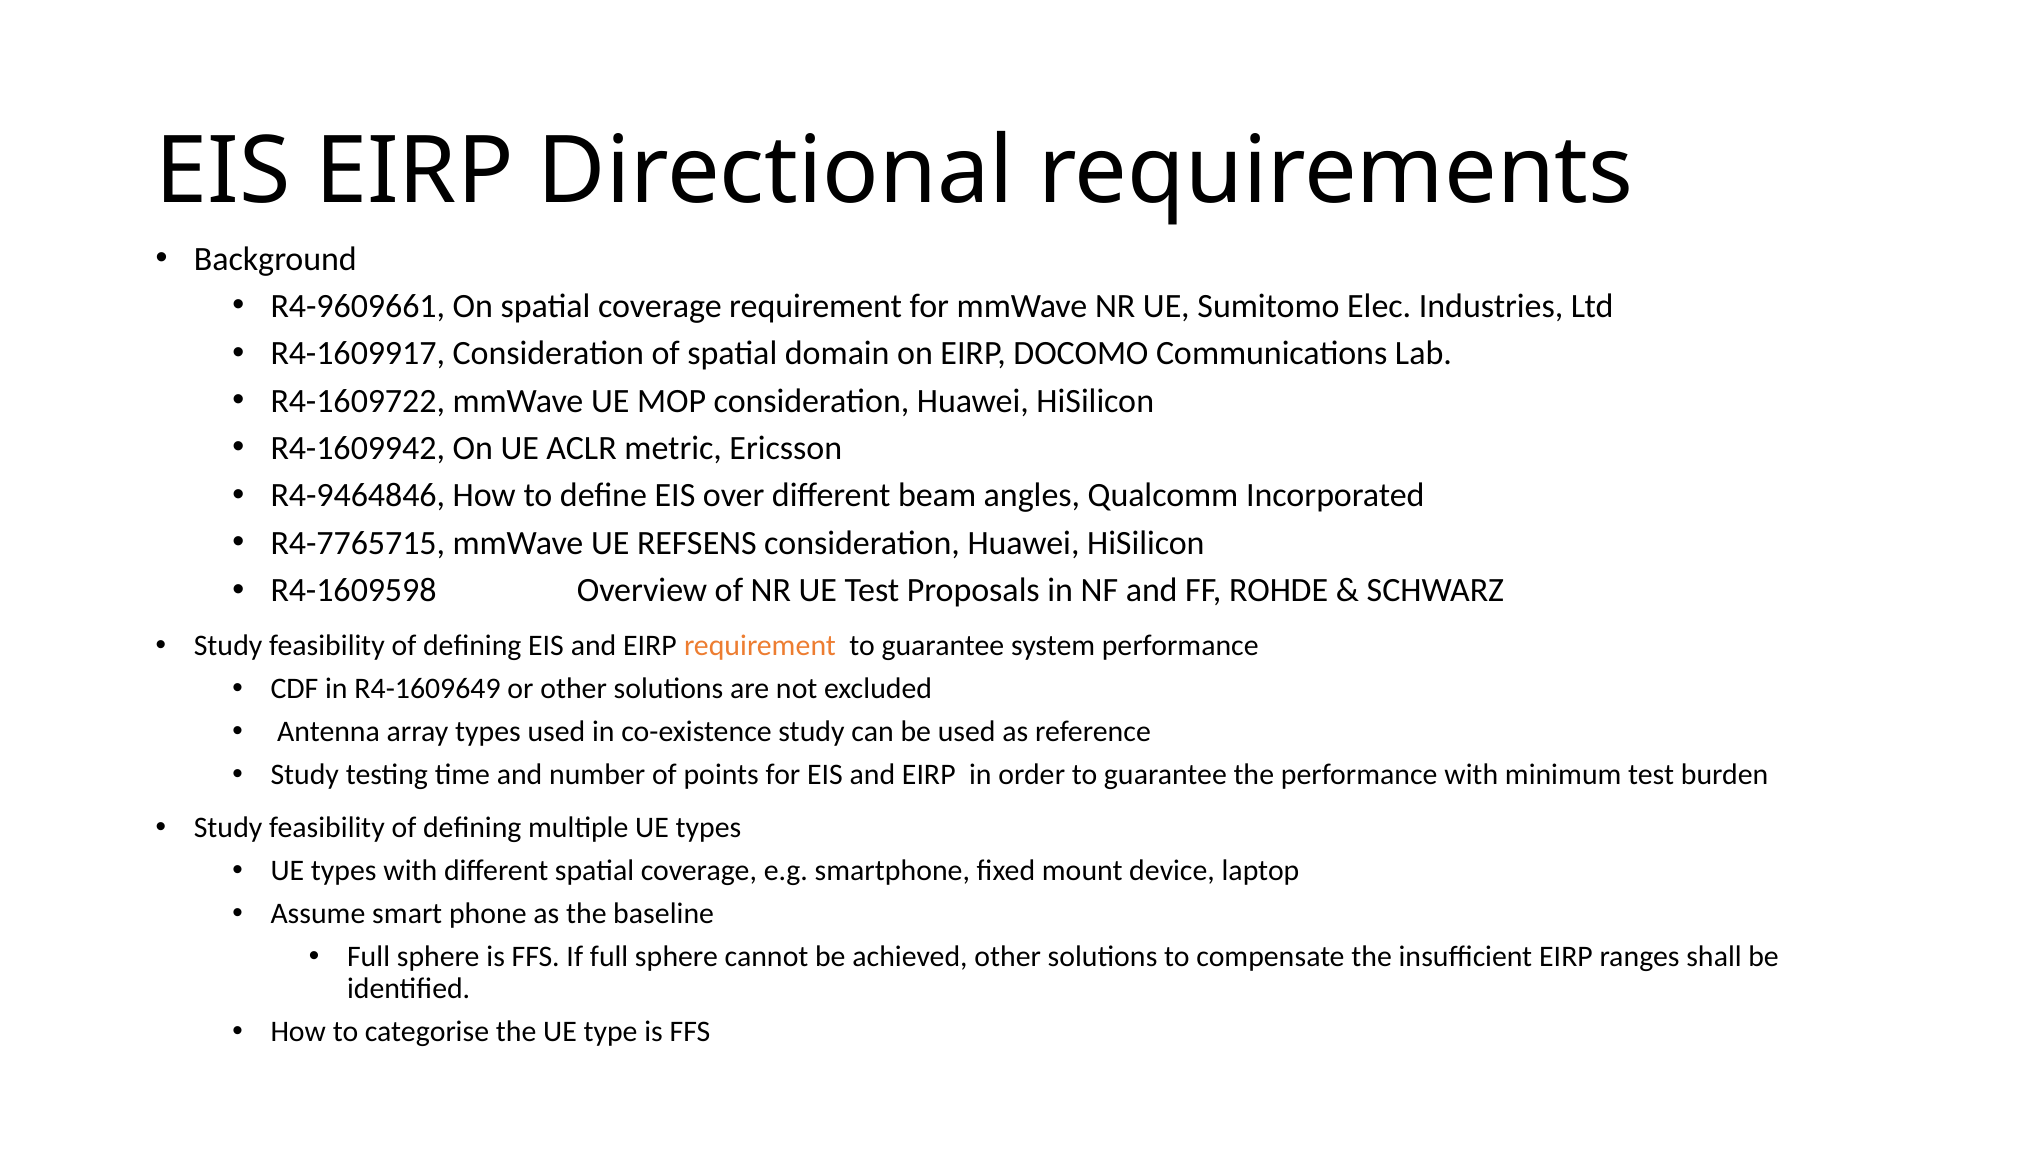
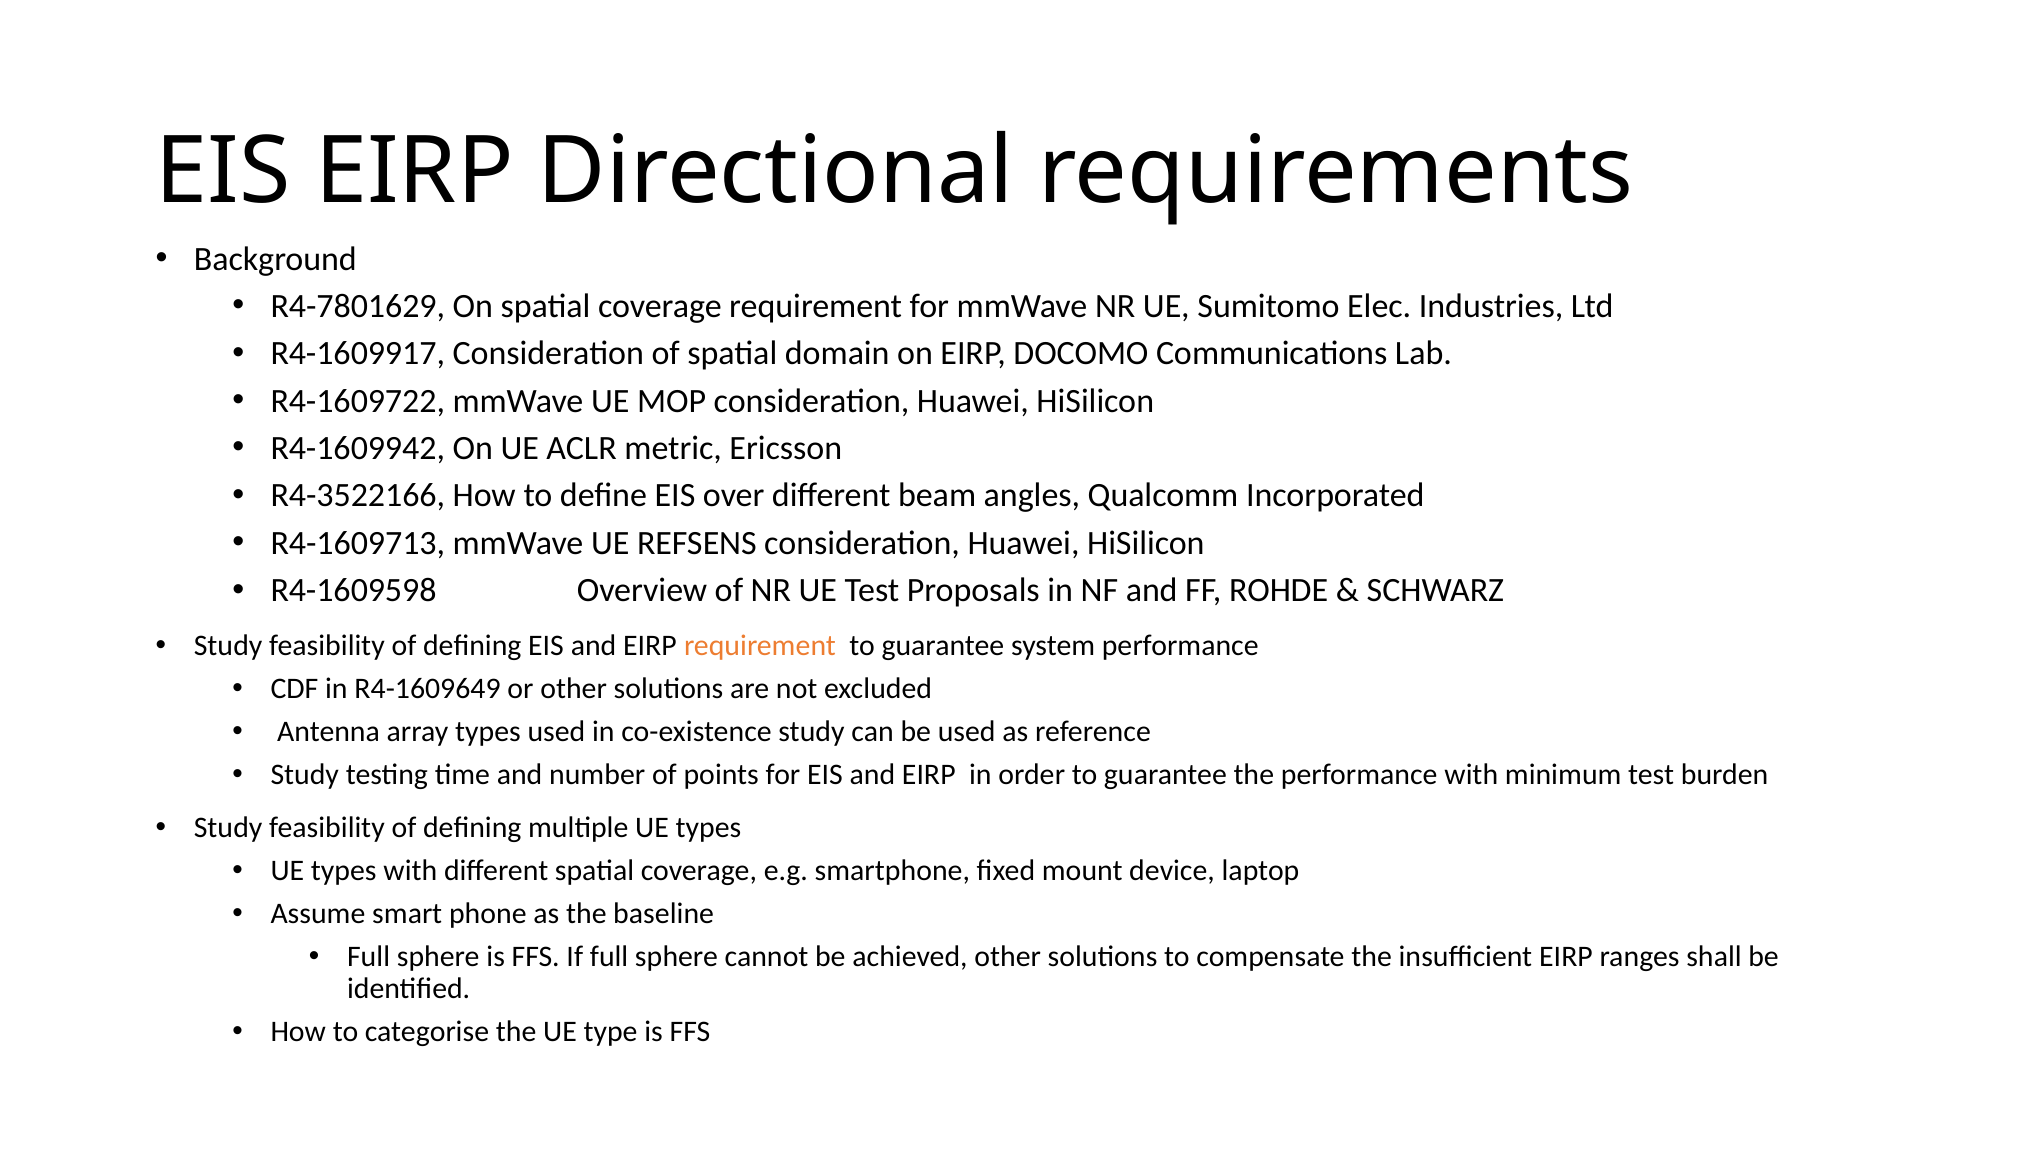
R4-9609661: R4-9609661 -> R4-7801629
R4-9464846: R4-9464846 -> R4-3522166
R4-7765715: R4-7765715 -> R4-1609713
